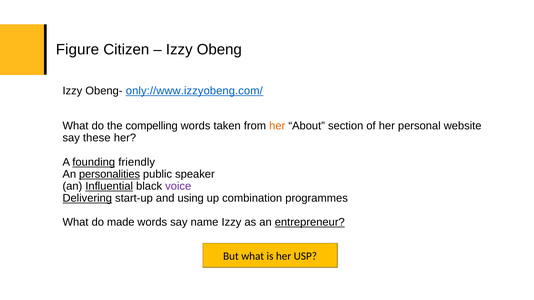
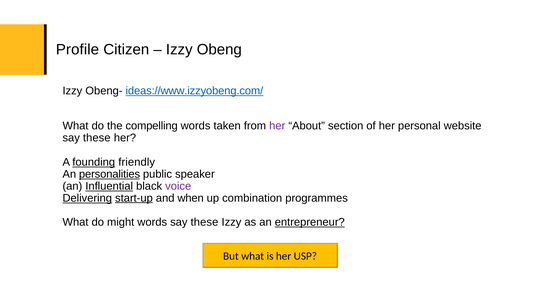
Figure: Figure -> Profile
only://www.izzyobeng.com/: only://www.izzyobeng.com/ -> ideas://www.izzyobeng.com/
her at (277, 126) colour: orange -> purple
start-up underline: none -> present
using: using -> when
made: made -> might
words say name: name -> these
